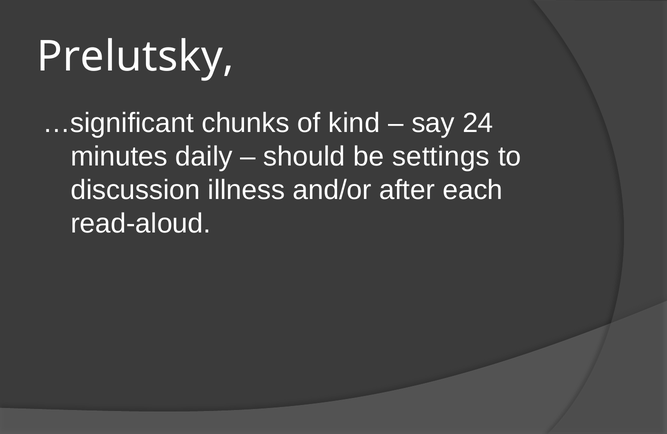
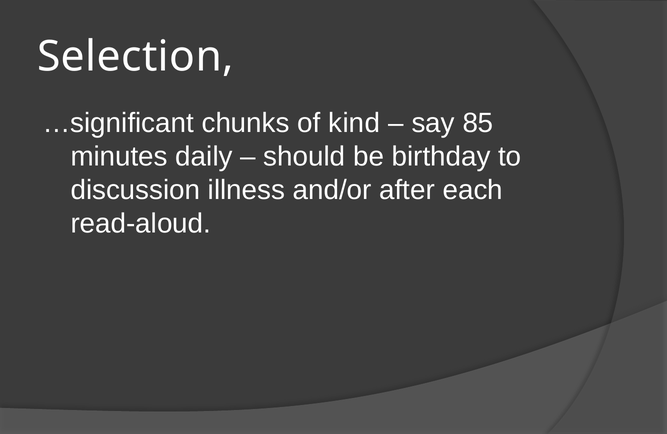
Prelutsky: Prelutsky -> Selection
24: 24 -> 85
settings: settings -> birthday
